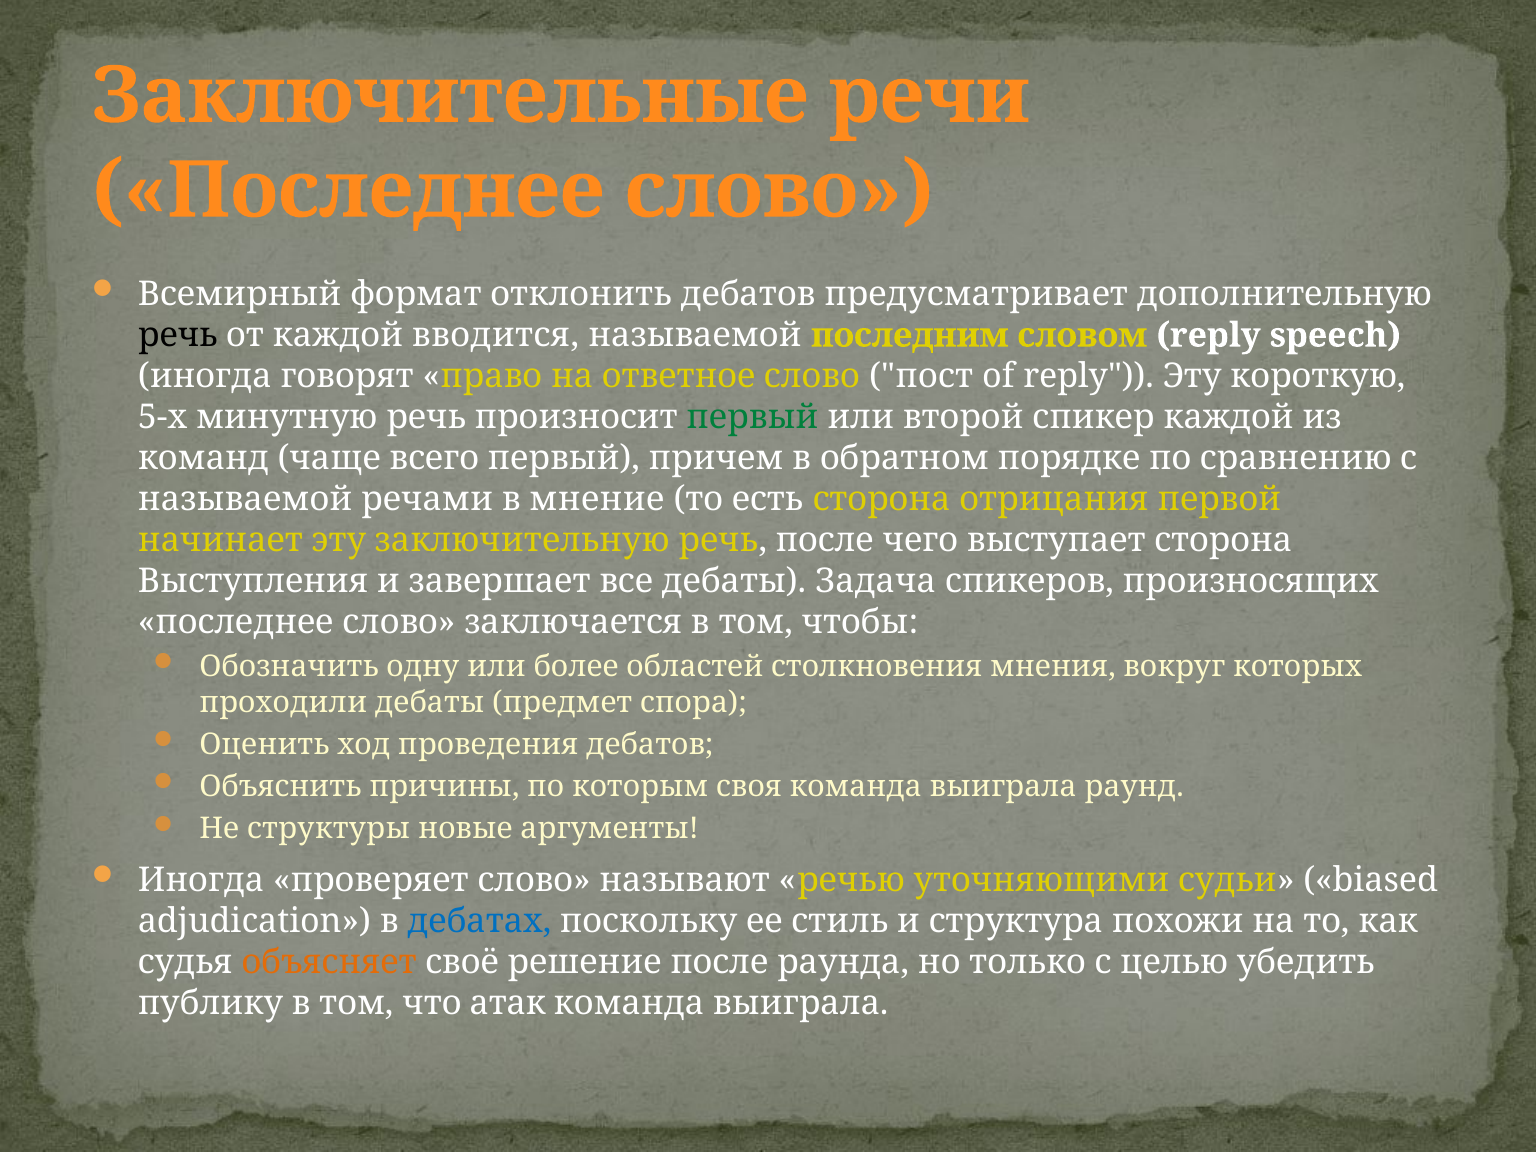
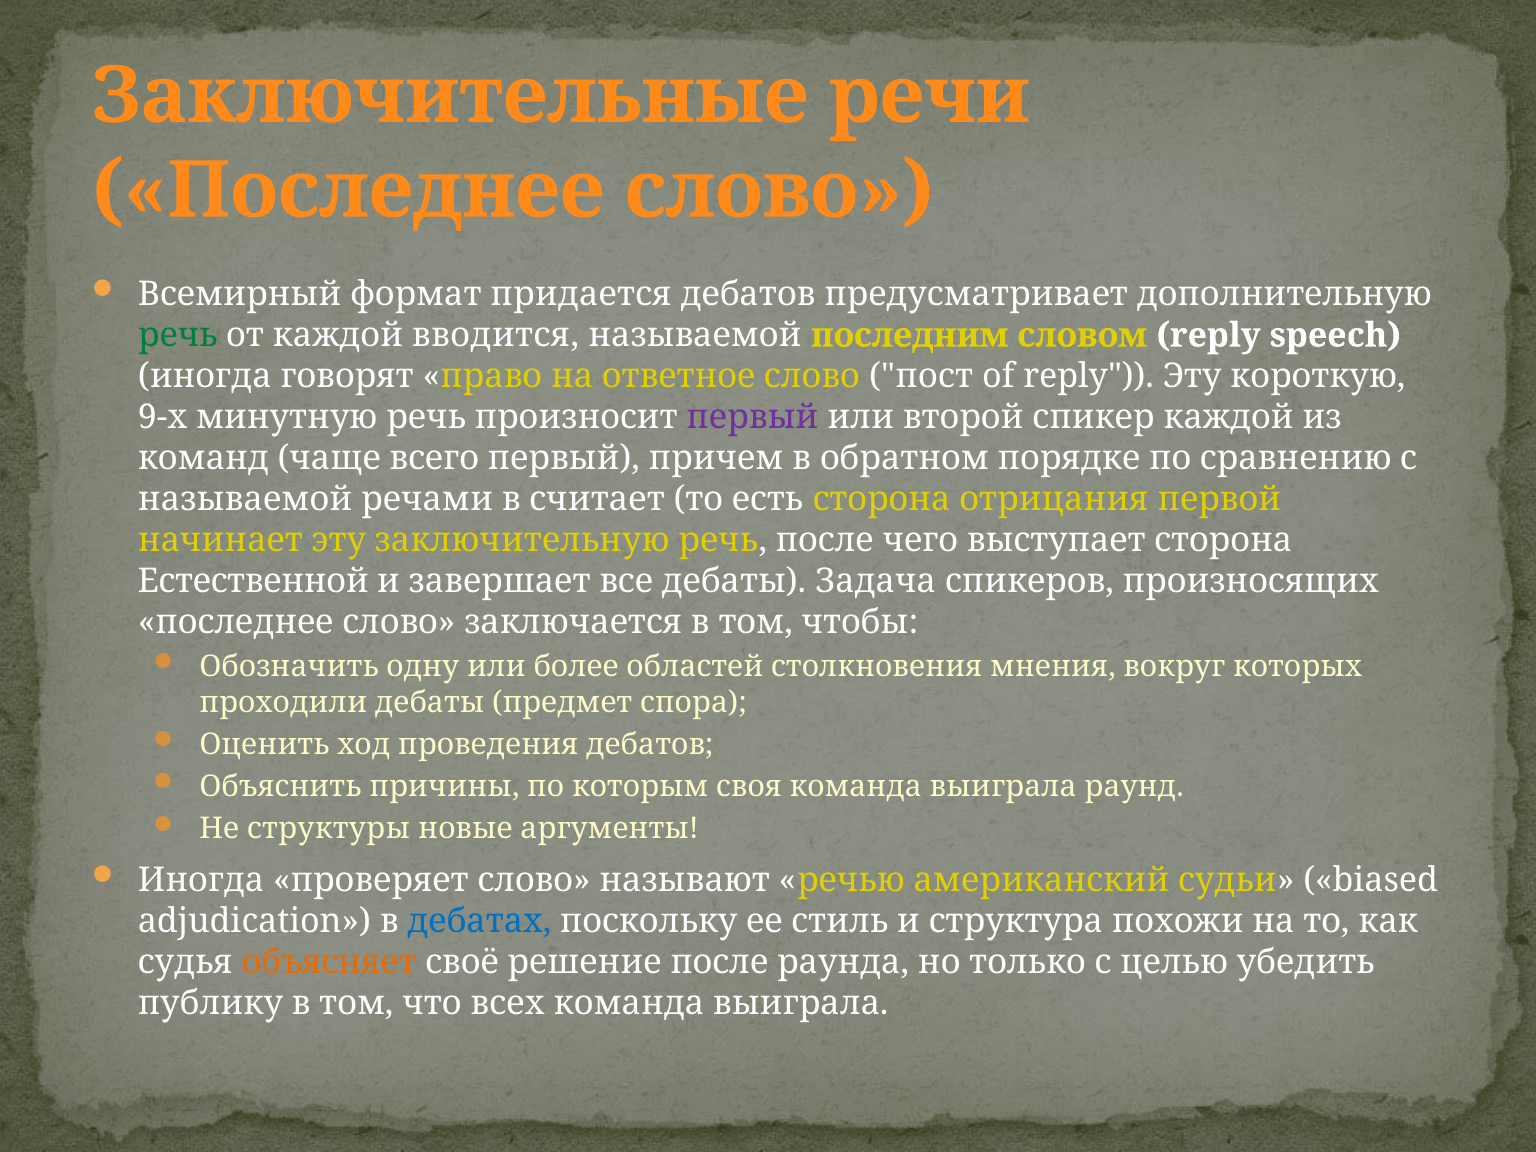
отклонить: отклонить -> придается
речь at (178, 335) colour: black -> green
5-х: 5-х -> 9-х
первый at (752, 417) colour: green -> purple
мнение: мнение -> считает
Выступления: Выступления -> Естественной
уточняющими: уточняющими -> американский
атак: атак -> всех
